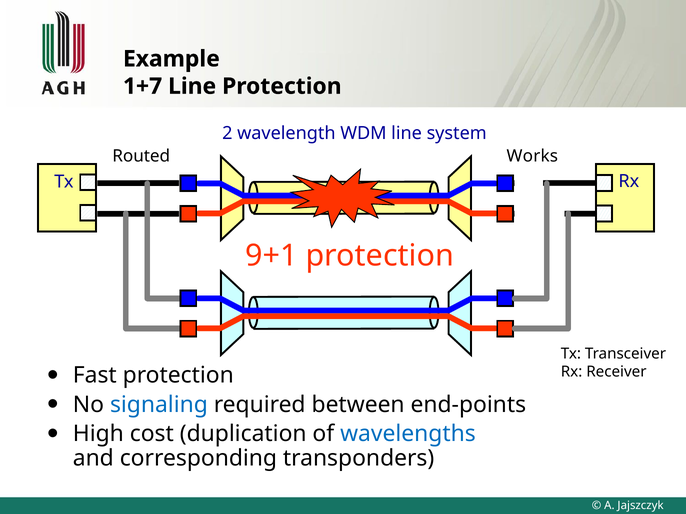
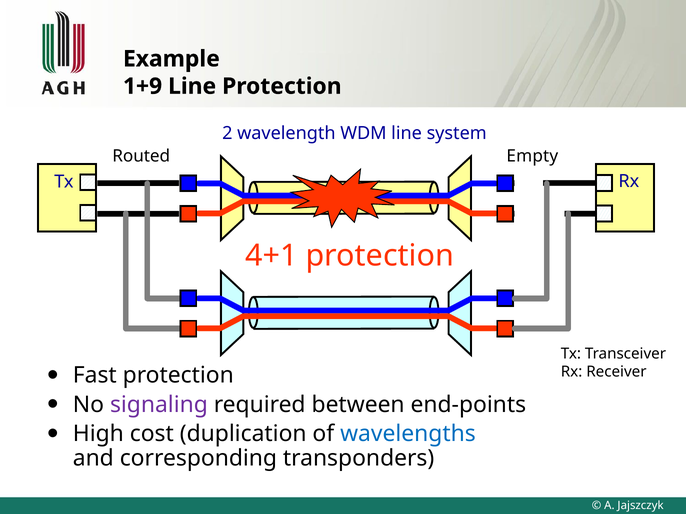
1+7: 1+7 -> 1+9
Works: Works -> Empty
9+1: 9+1 -> 4+1
signaling colour: blue -> purple
